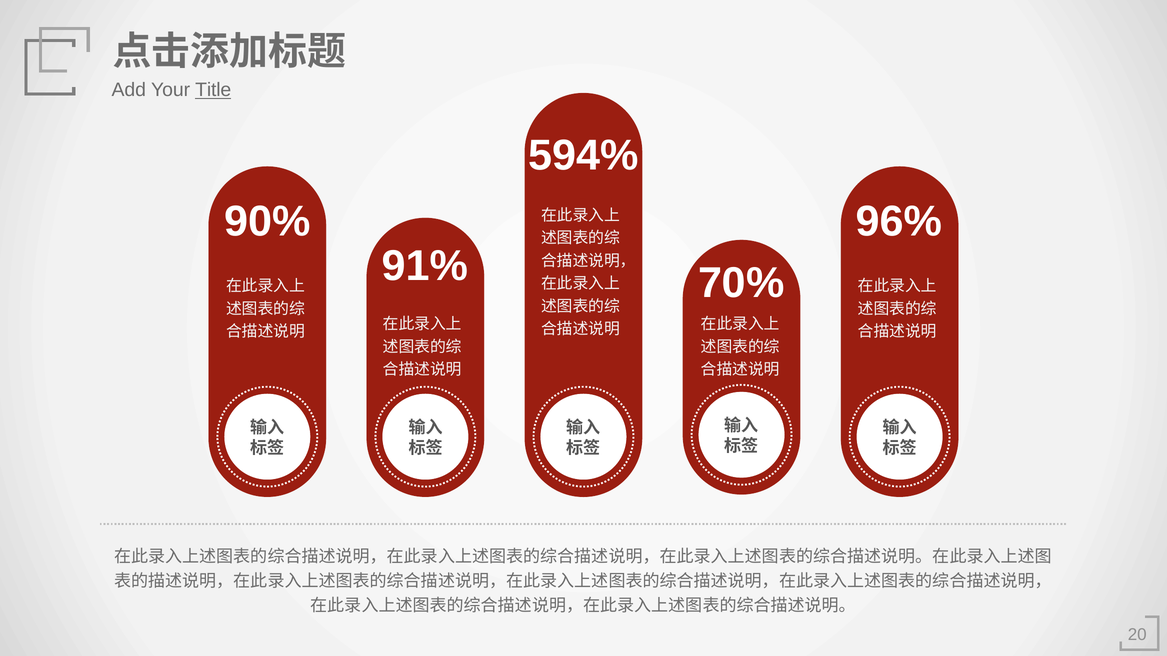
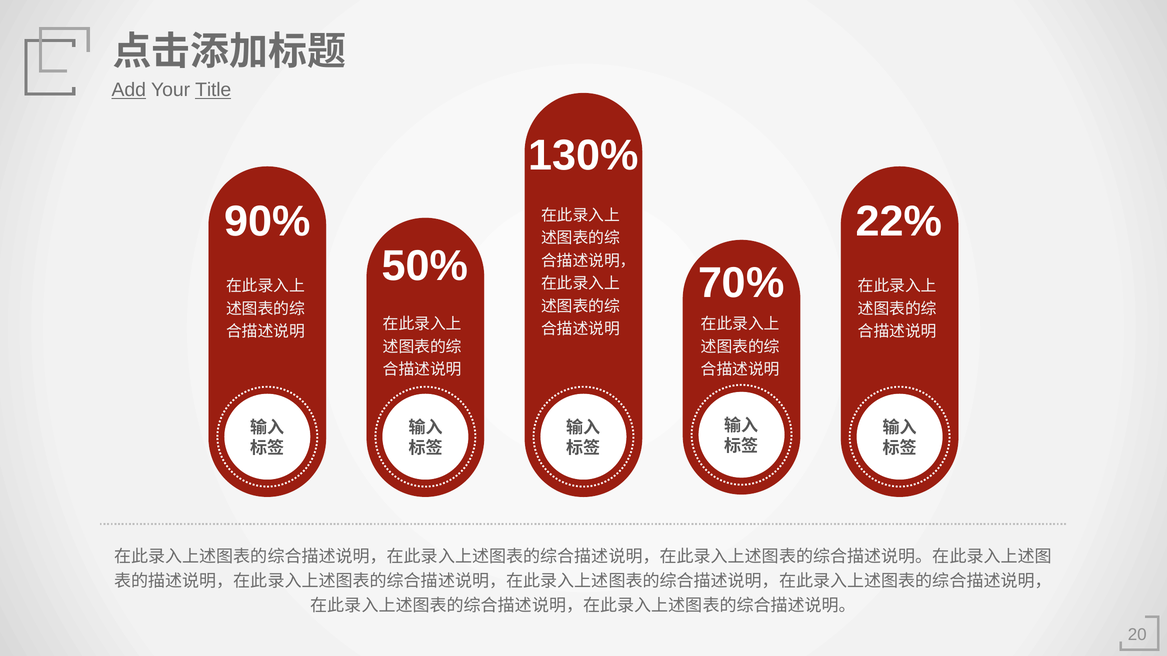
Add underline: none -> present
594%: 594% -> 130%
96%: 96% -> 22%
91%: 91% -> 50%
